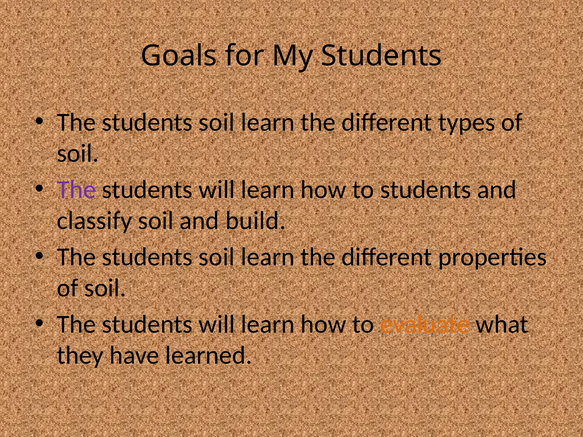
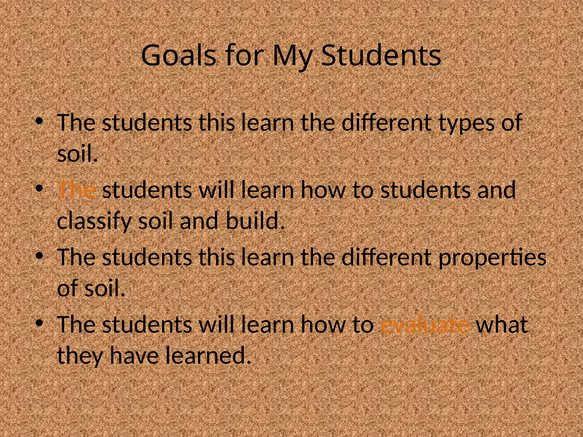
soil at (217, 122): soil -> this
The at (76, 190) colour: purple -> orange
soil at (217, 257): soil -> this
